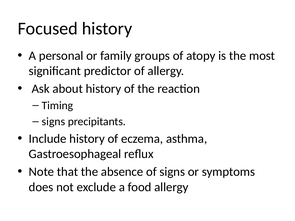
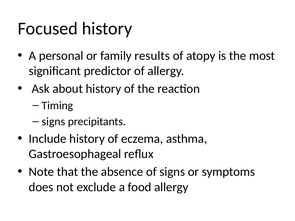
groups: groups -> results
